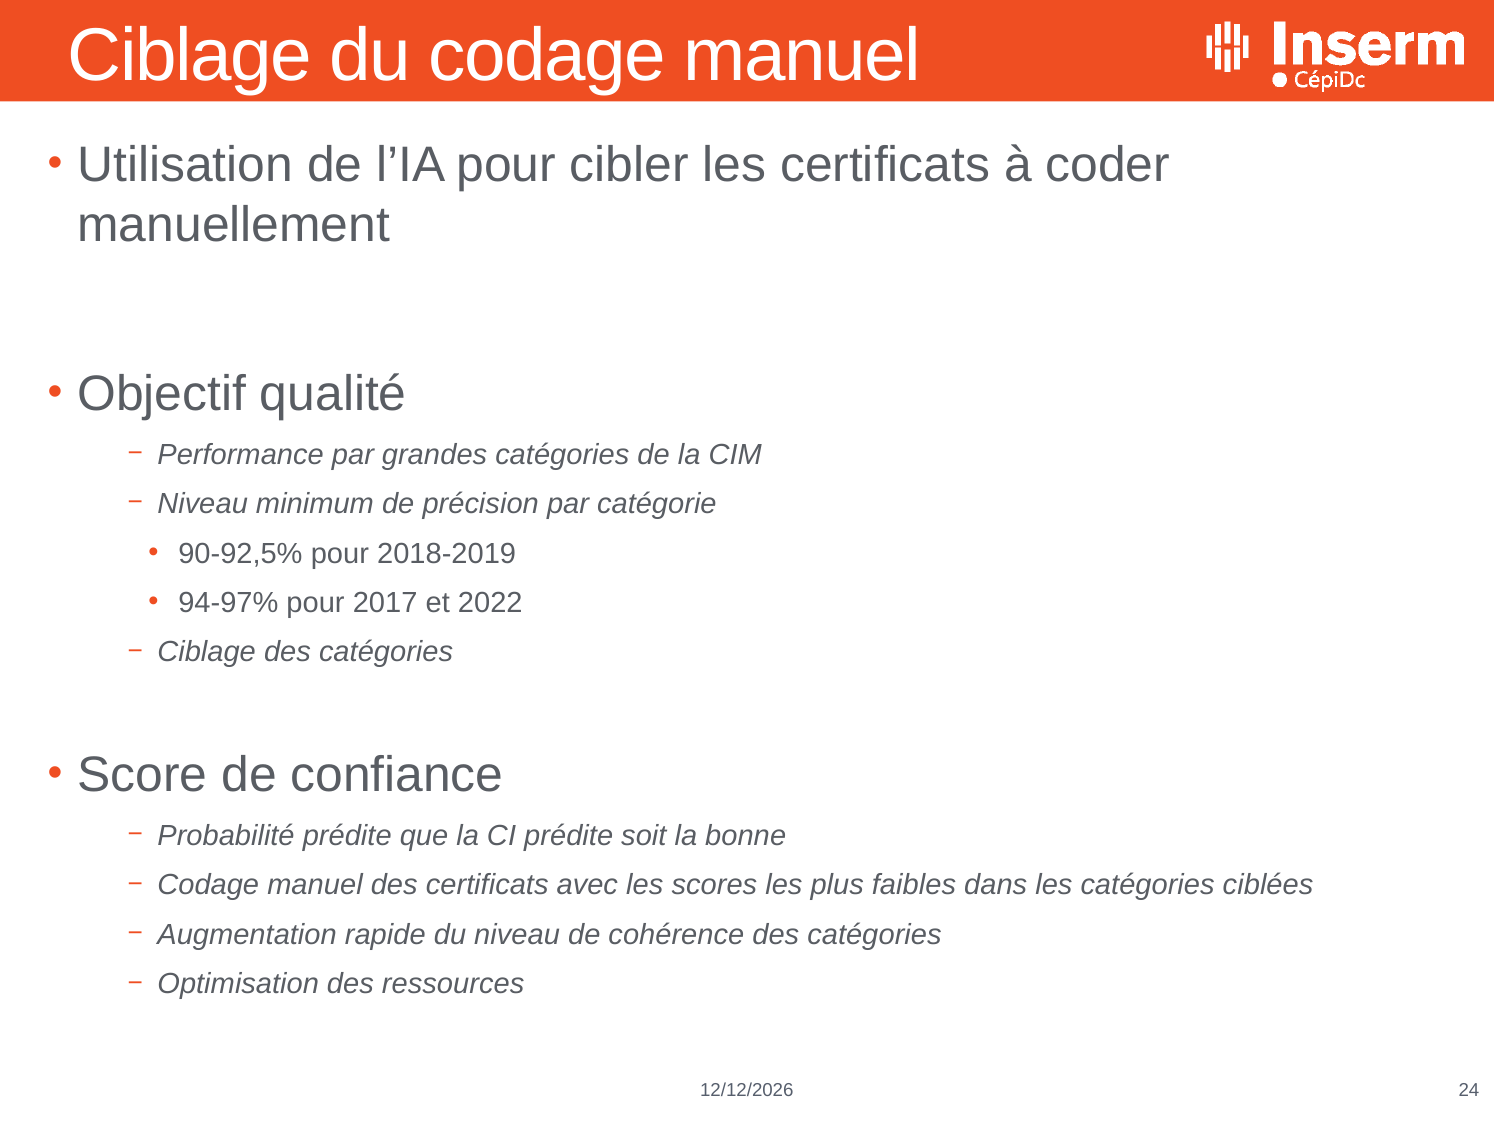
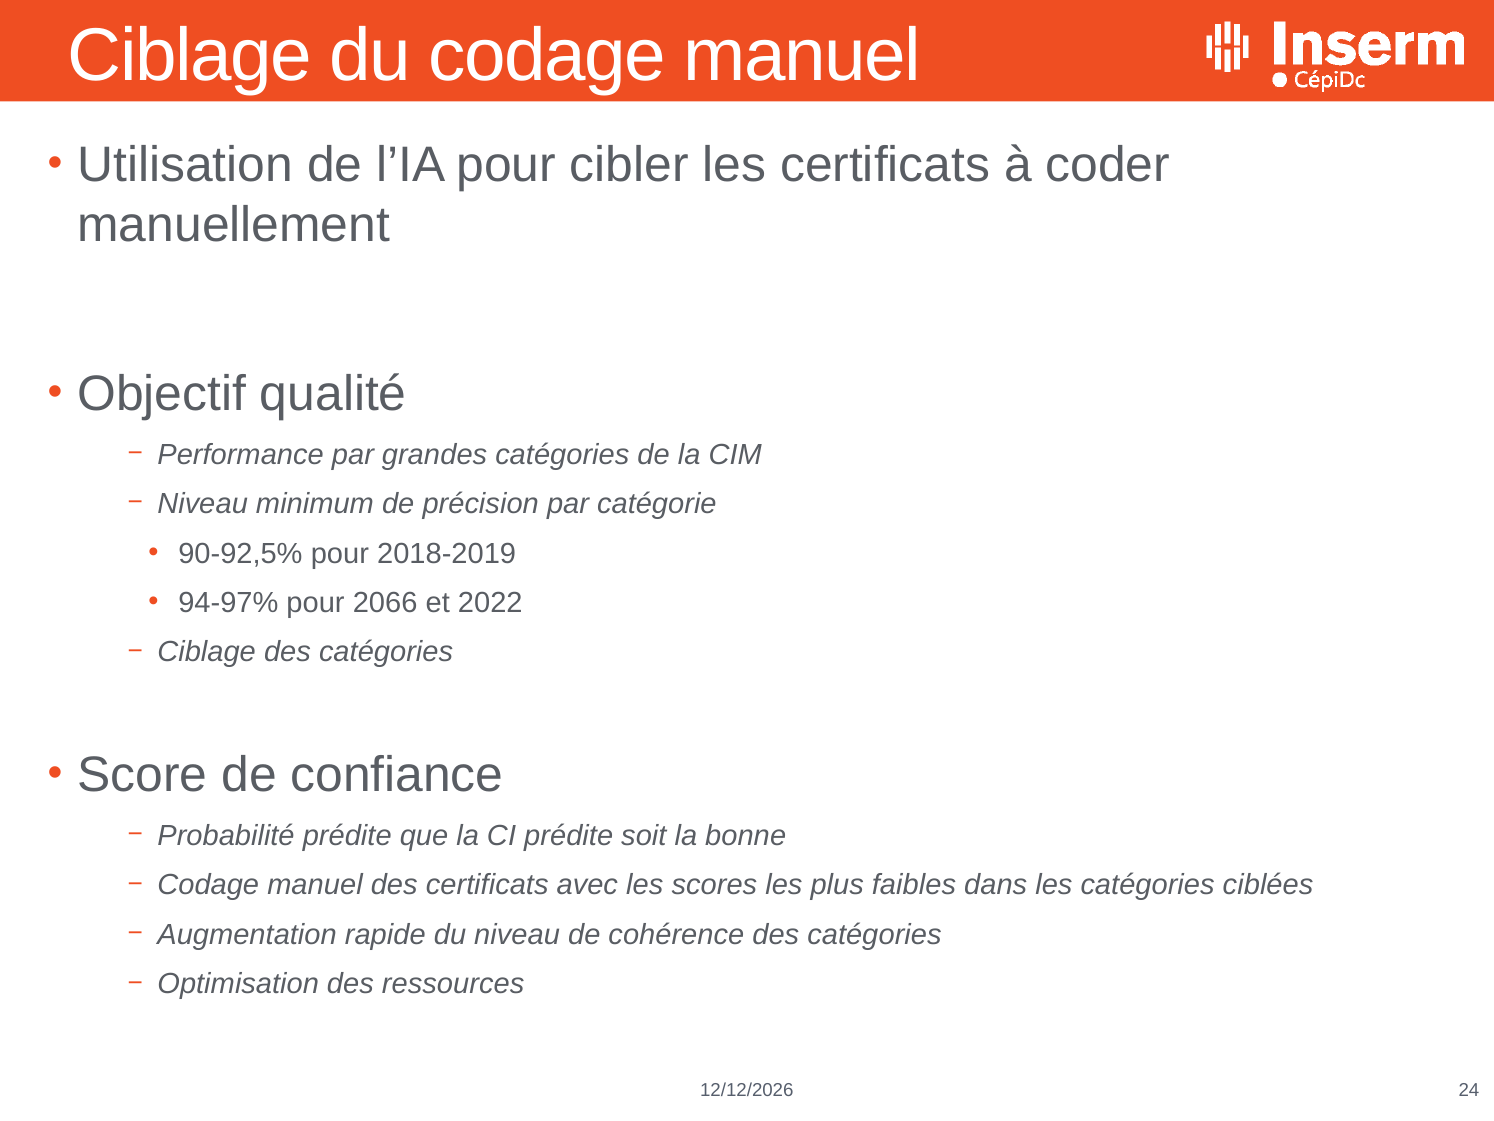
2017: 2017 -> 2066
